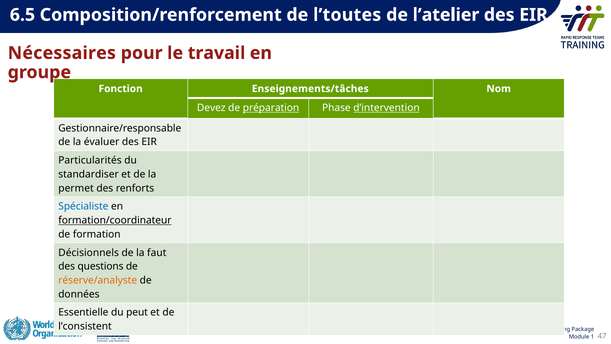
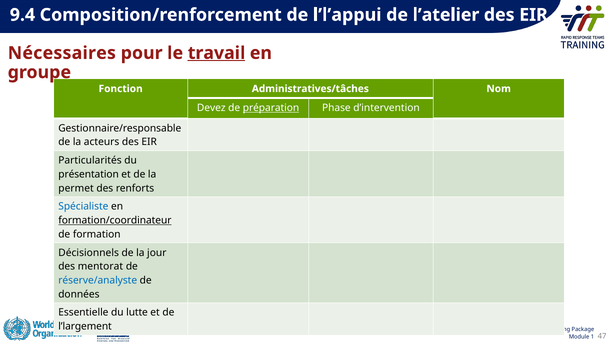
6.5: 6.5 -> 9.4
l’toutes: l’toutes -> l’lʼappui
travail underline: none -> present
Enseignements/tâches: Enseignements/tâches -> Administratives/tâches
d’intervention underline: present -> none
évaluer: évaluer -> acteurs
standardiser: standardiser -> présentation
faut: faut -> jour
questions: questions -> mentorat
réserve/analyste colour: orange -> blue
peut: peut -> lutte
l’consistent: l’consistent -> l’largement
